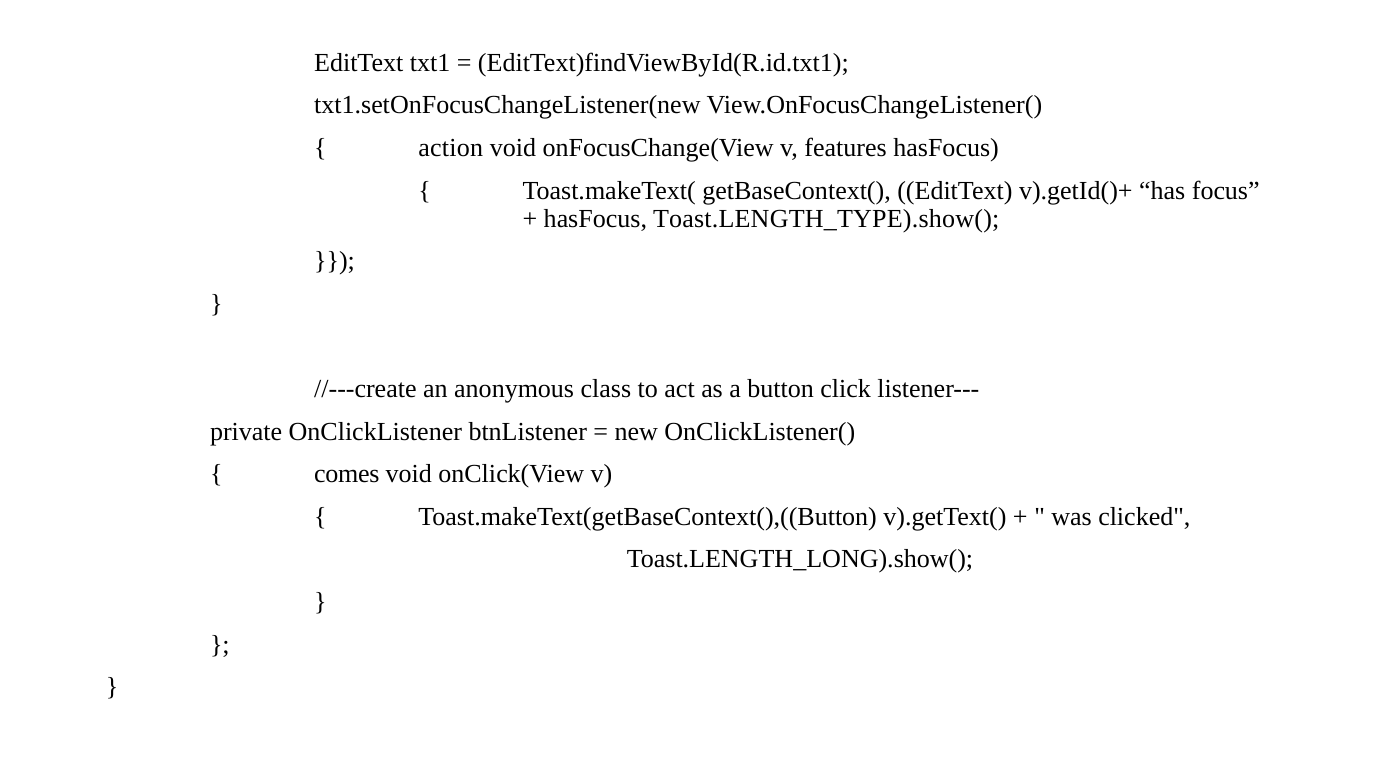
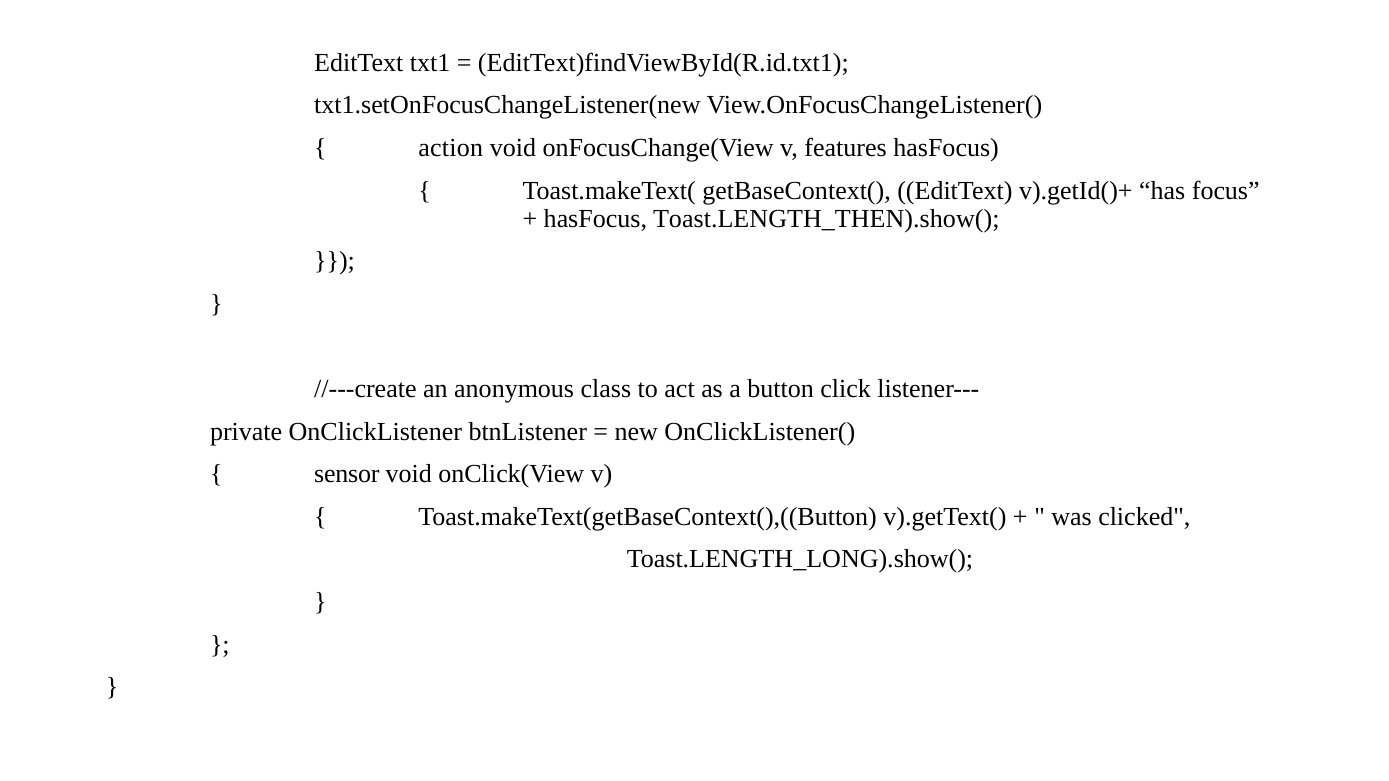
Toast.LENGTH_TYPE).show(: Toast.LENGTH_TYPE).show( -> Toast.LENGTH_THEN).show(
comes: comes -> sensor
